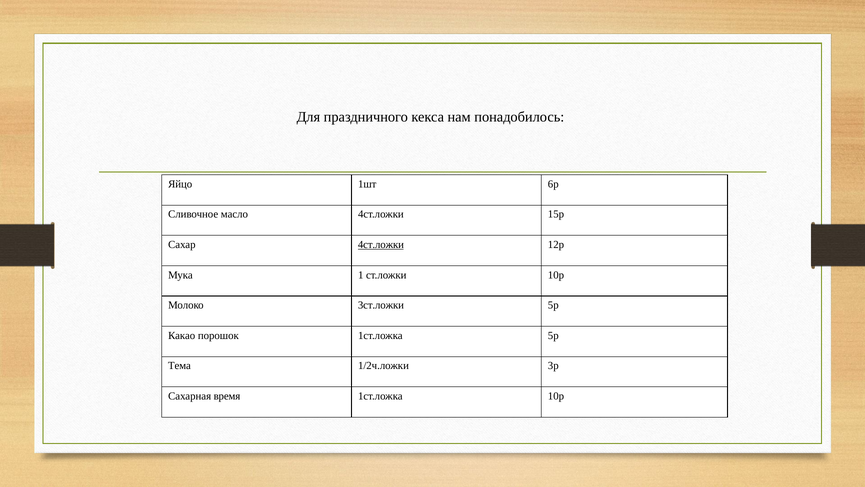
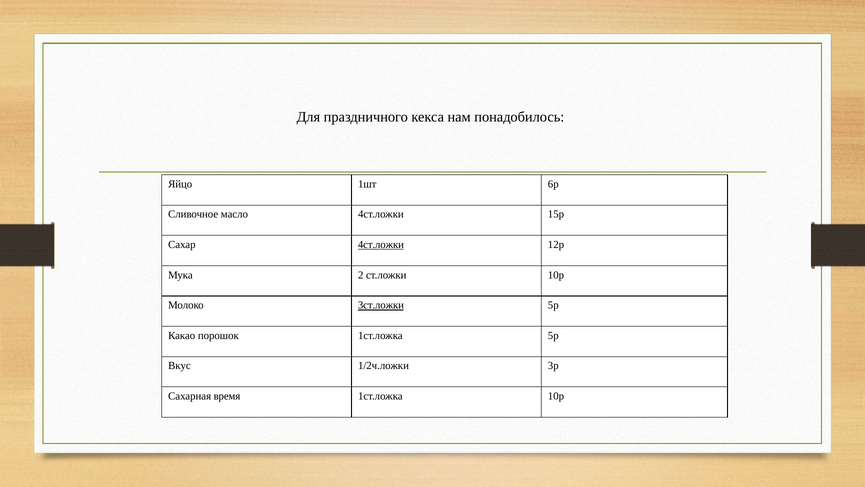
1: 1 -> 2
3ст.ложки underline: none -> present
Тема: Тема -> Вкус
